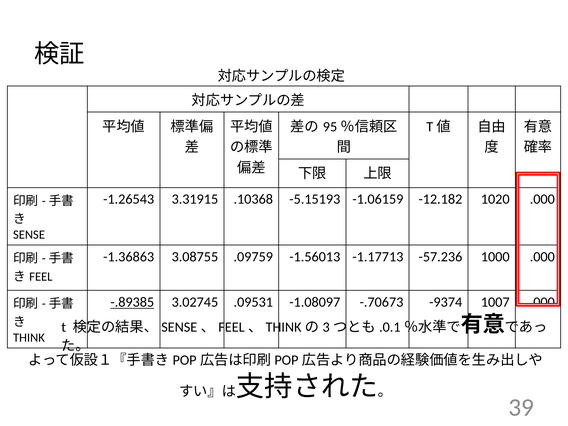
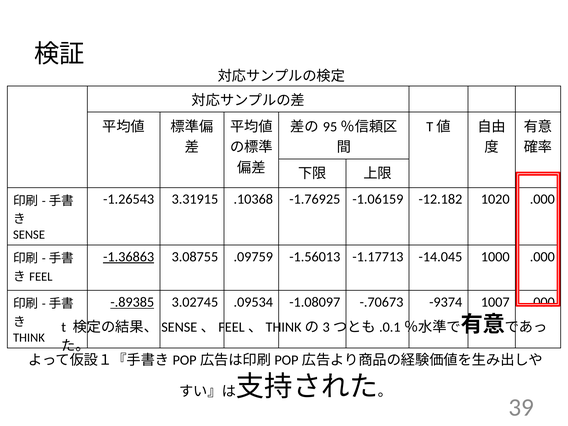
-5.15193: -5.15193 -> -1.76925
-1.36863 underline: none -> present
-57.236: -57.236 -> -14.045
.09531: .09531 -> .09534
